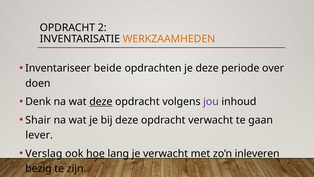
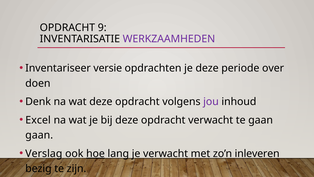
2: 2 -> 9
WERKZAAMHEDEN colour: orange -> purple
beide: beide -> versie
deze at (101, 101) underline: present -> none
Shair: Shair -> Excel
lever at (39, 135): lever -> gaan
